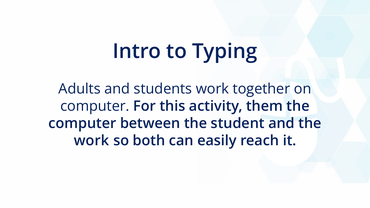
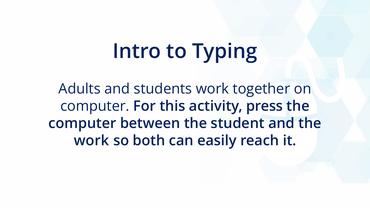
them: them -> press
